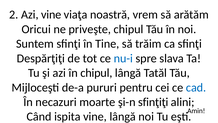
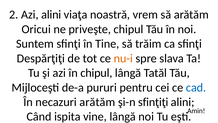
Azi vine: vine -> alini
nu-i colour: blue -> orange
necazuri moarte: moarte -> arătăm
